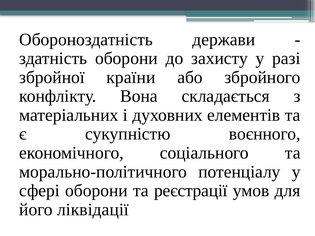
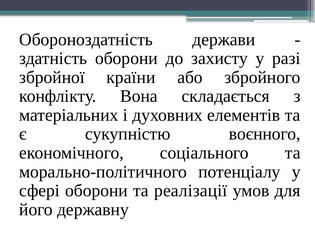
реєстрації: реєстрації -> реалізації
ліквідації: ліквідації -> державну
